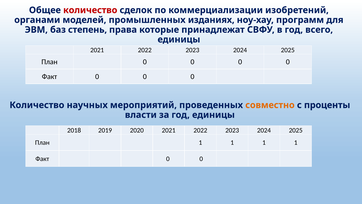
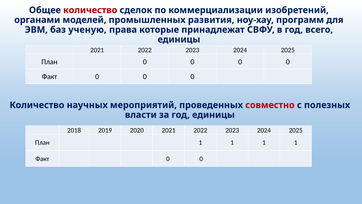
изданиях: изданиях -> развития
степень: степень -> ученую
совместно colour: orange -> red
проценты: проценты -> полезных
